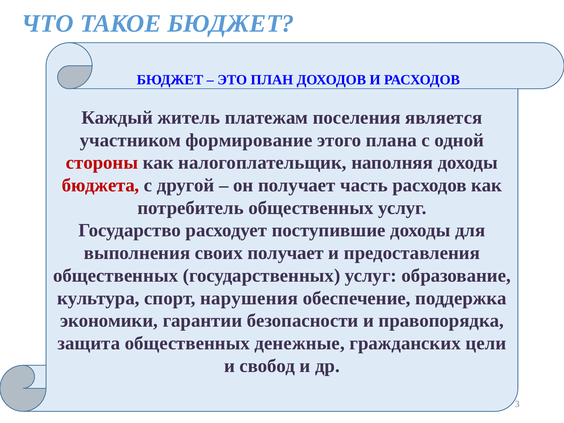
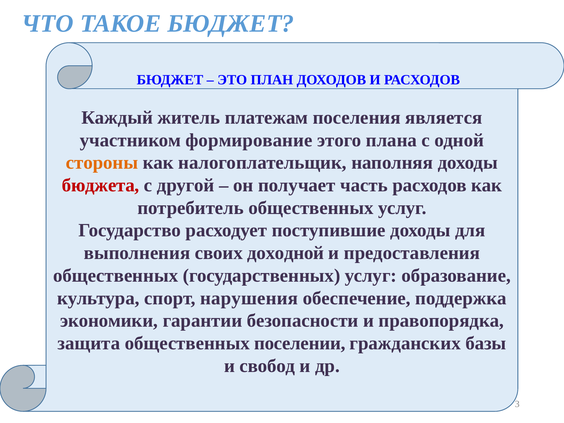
стороны colour: red -> orange
своих получает: получает -> доходной
денежные: денежные -> поселении
цели: цели -> базы
